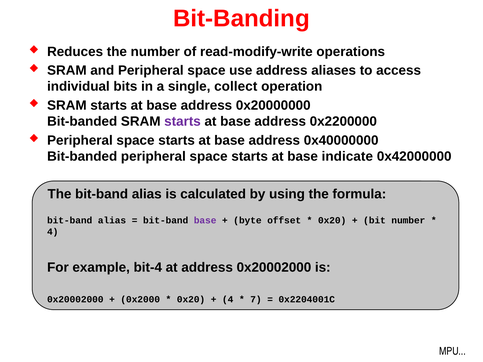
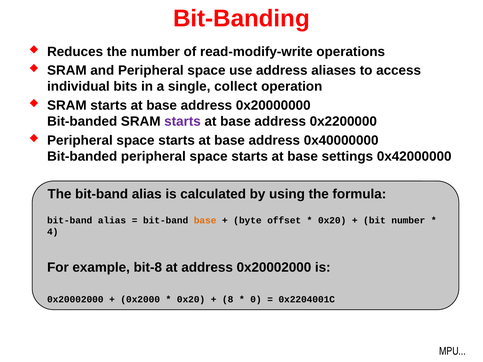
indicate: indicate -> settings
base at (205, 221) colour: purple -> orange
bit-4: bit-4 -> bit-8
4 at (228, 300): 4 -> 8
7: 7 -> 0
